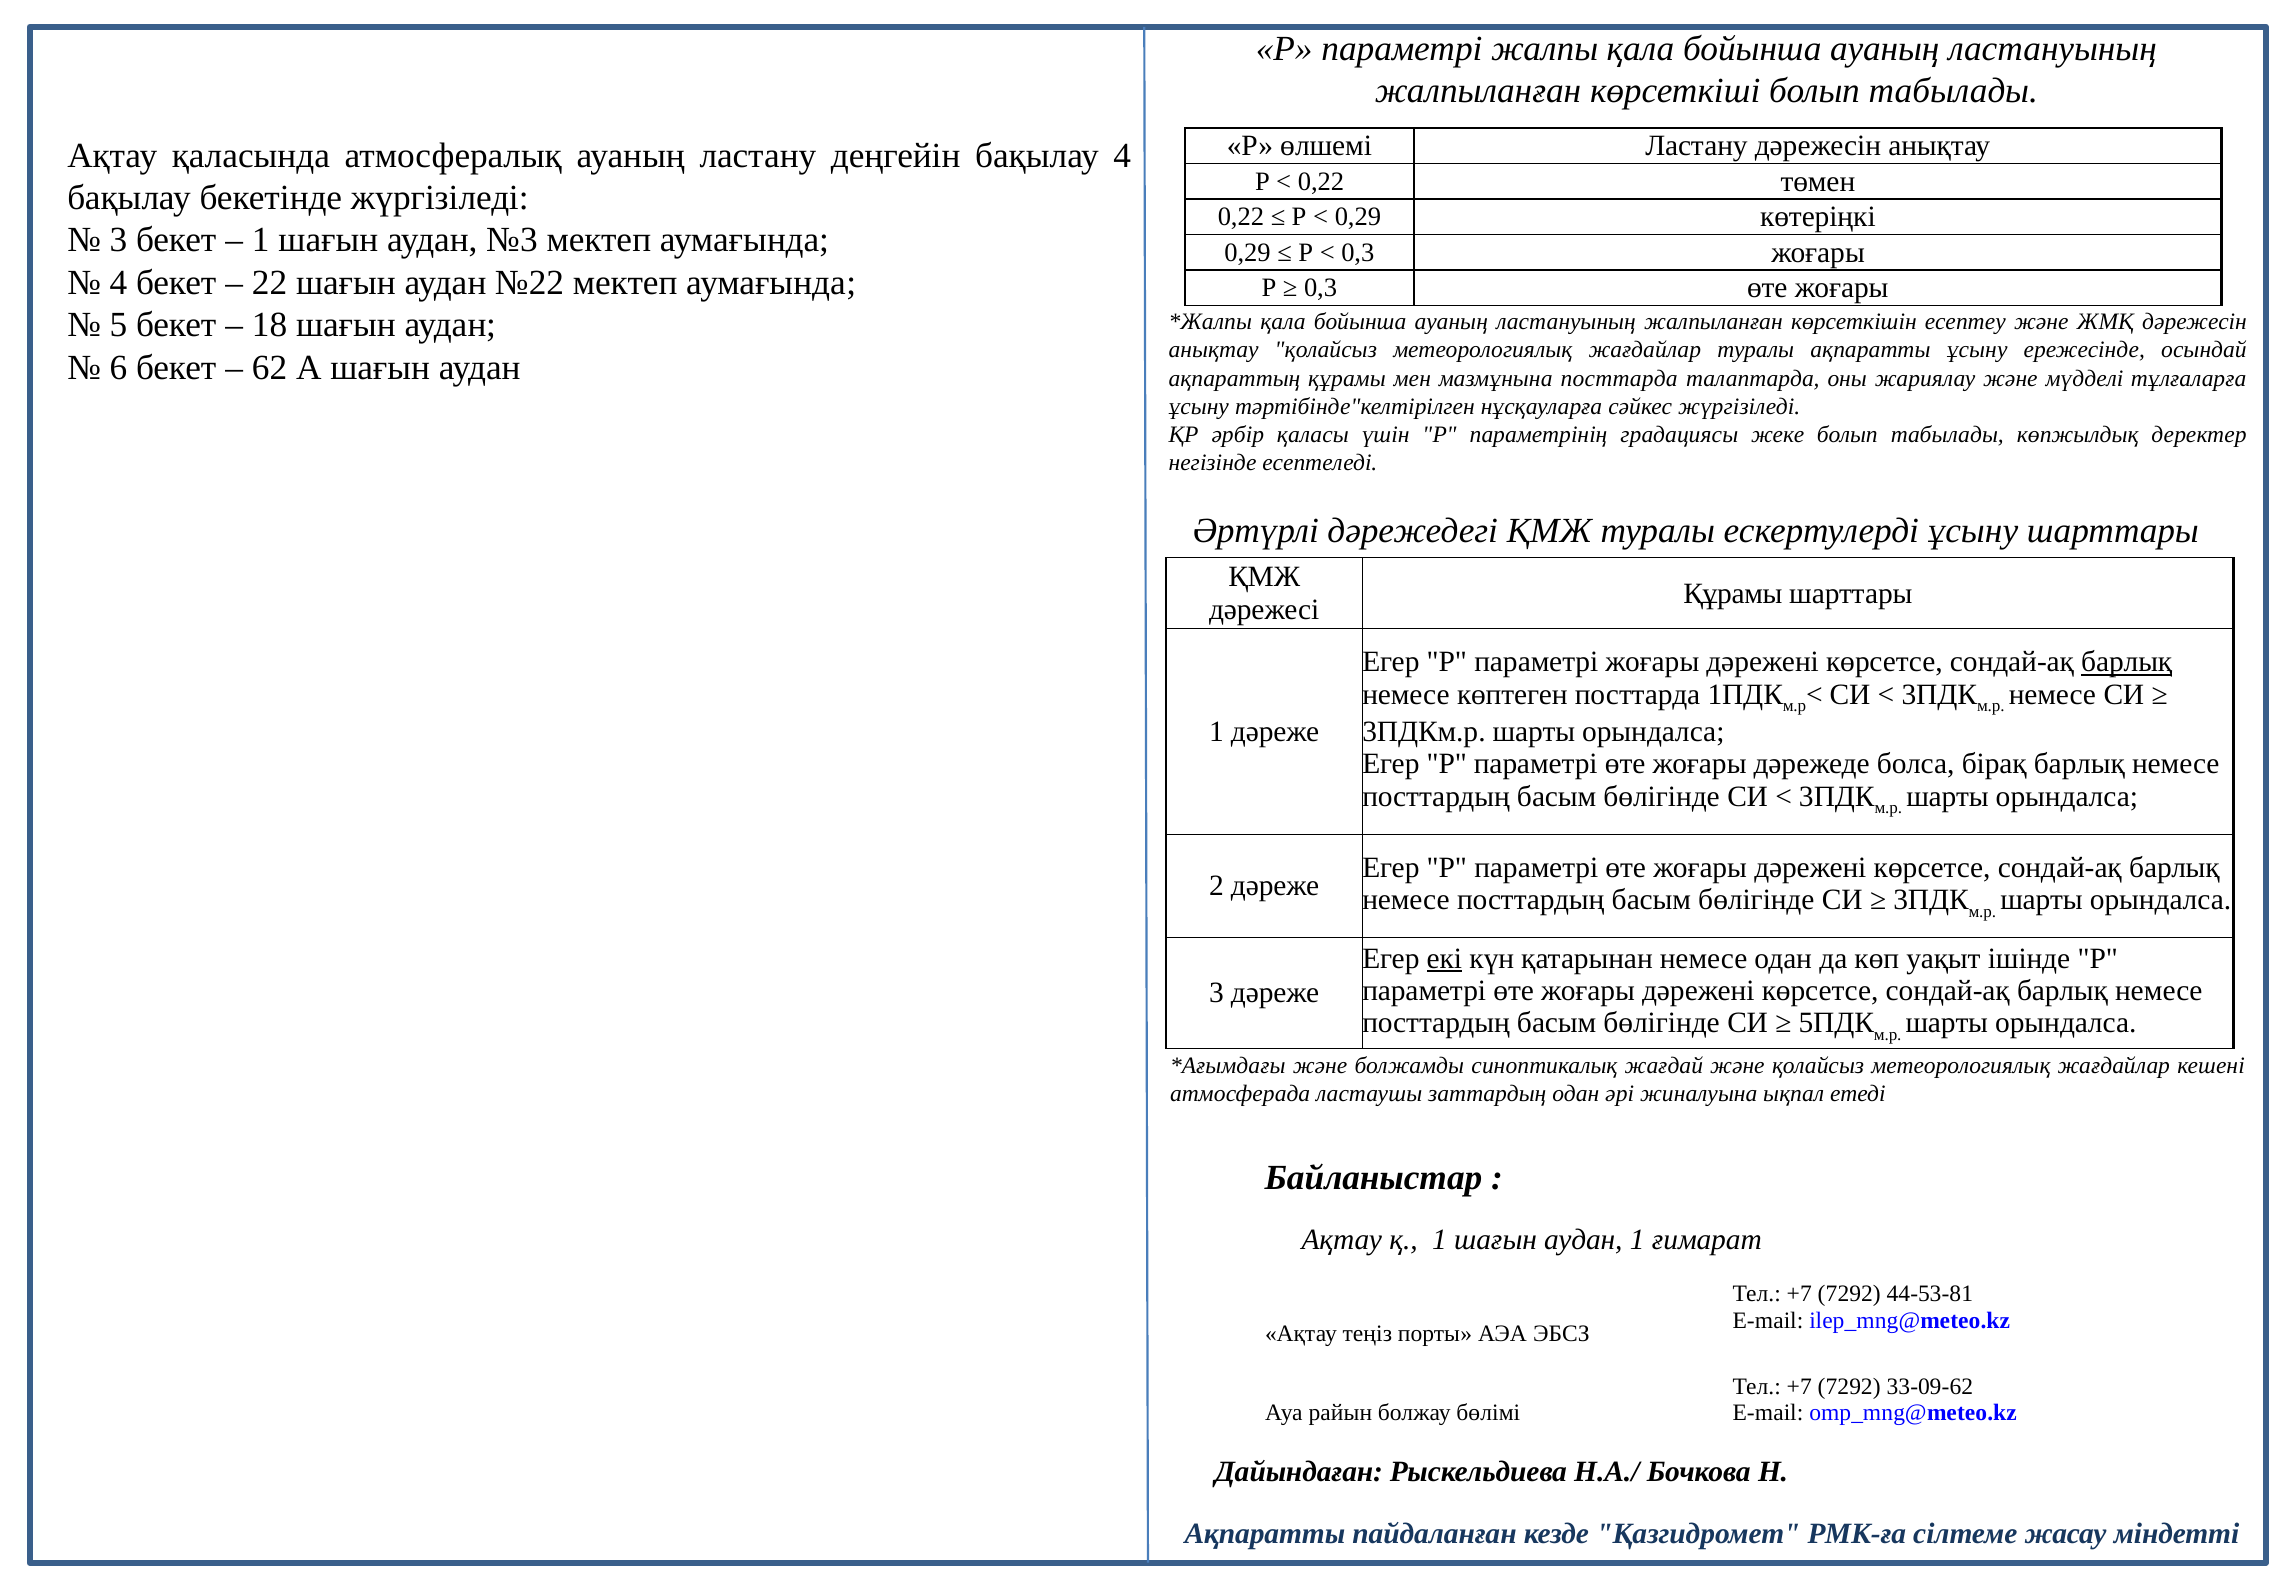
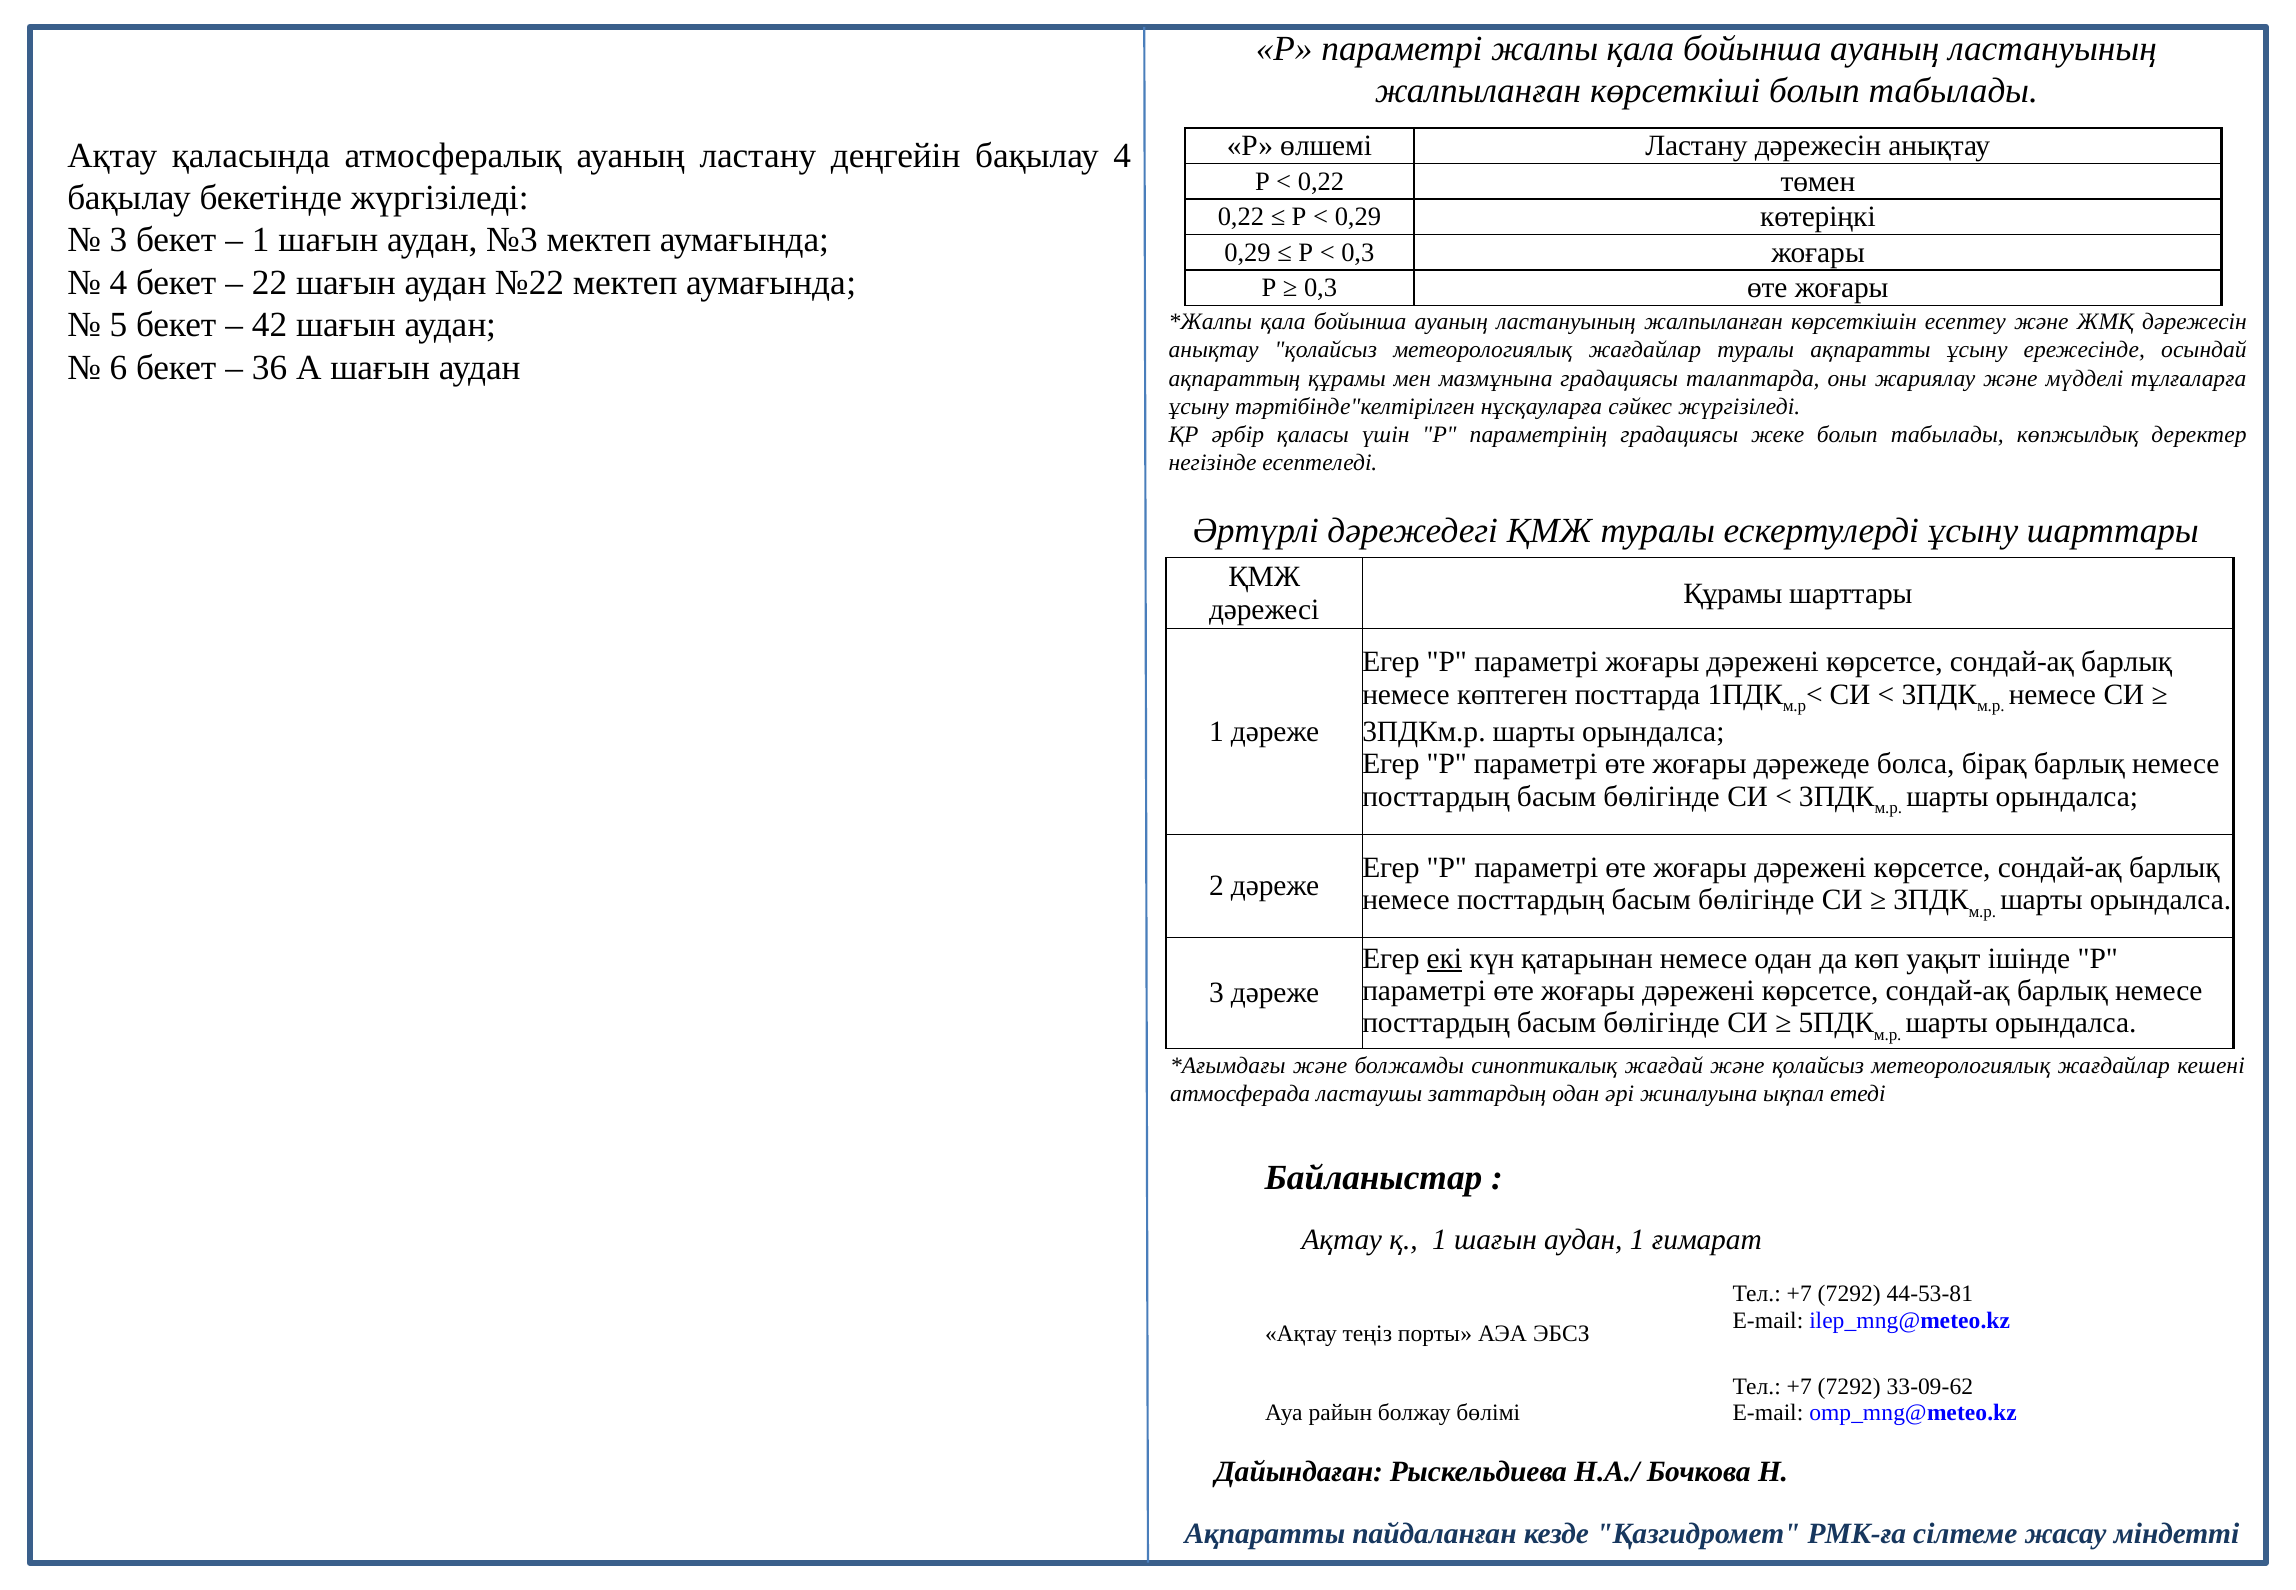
18: 18 -> 42
62: 62 -> 36
мазмұнына посттарда: посттарда -> градациясы
барлық at (2127, 662) underline: present -> none
